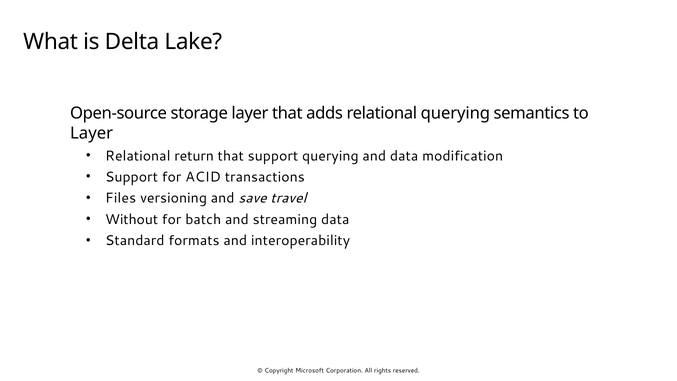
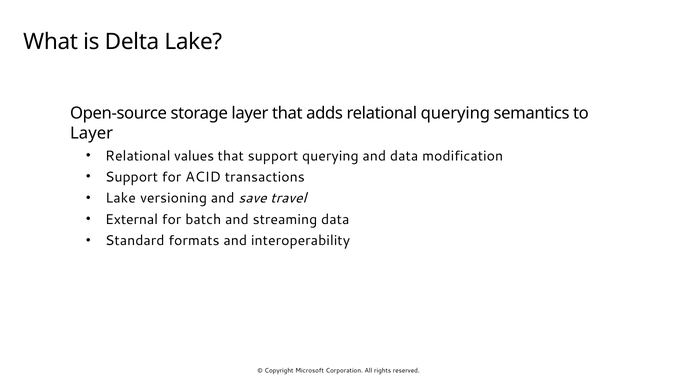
return: return -> values
Files at (121, 198): Files -> Lake
Without: Without -> External
